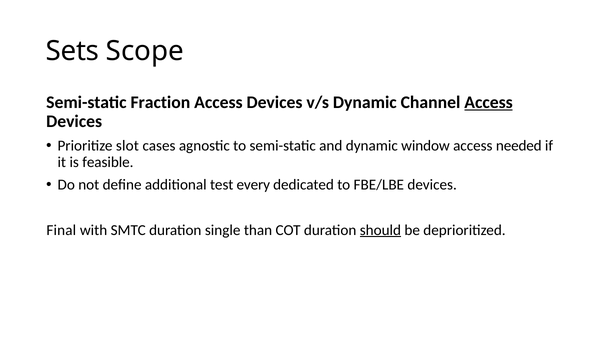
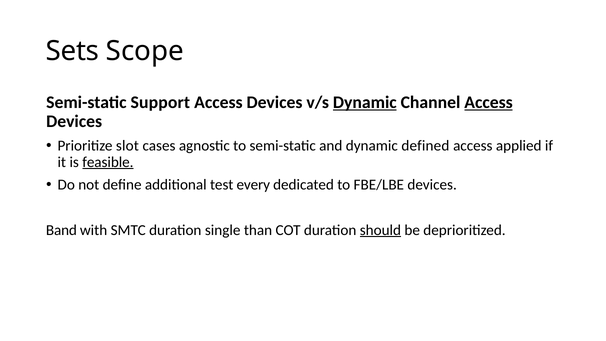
Fraction: Fraction -> Support
Dynamic at (365, 102) underline: none -> present
window: window -> defined
needed: needed -> applied
feasible underline: none -> present
Final: Final -> Band
